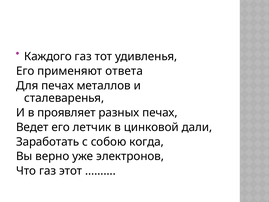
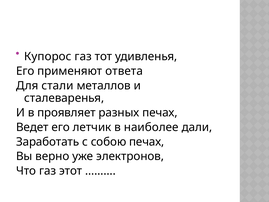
Каждого: Каждого -> Купорос
Для печах: печах -> стали
цинковой: цинковой -> наиболее
собою когда: когда -> печах
